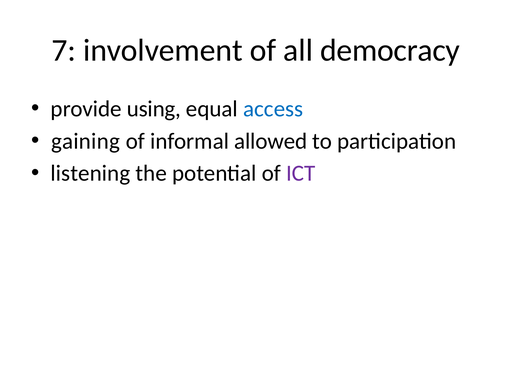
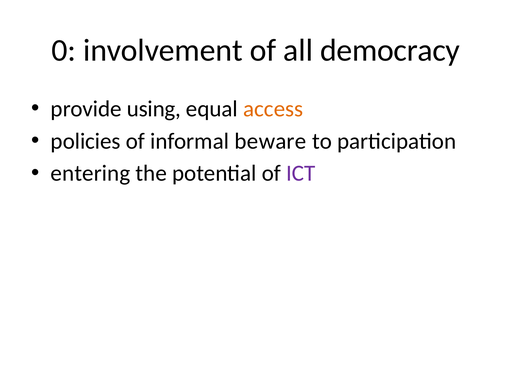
7: 7 -> 0
access colour: blue -> orange
gaining: gaining -> policies
allowed: allowed -> beware
listening: listening -> entering
